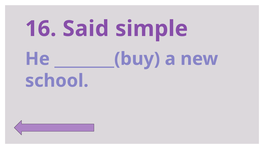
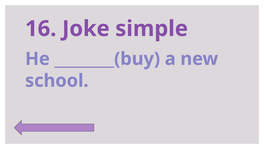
Said: Said -> Joke
